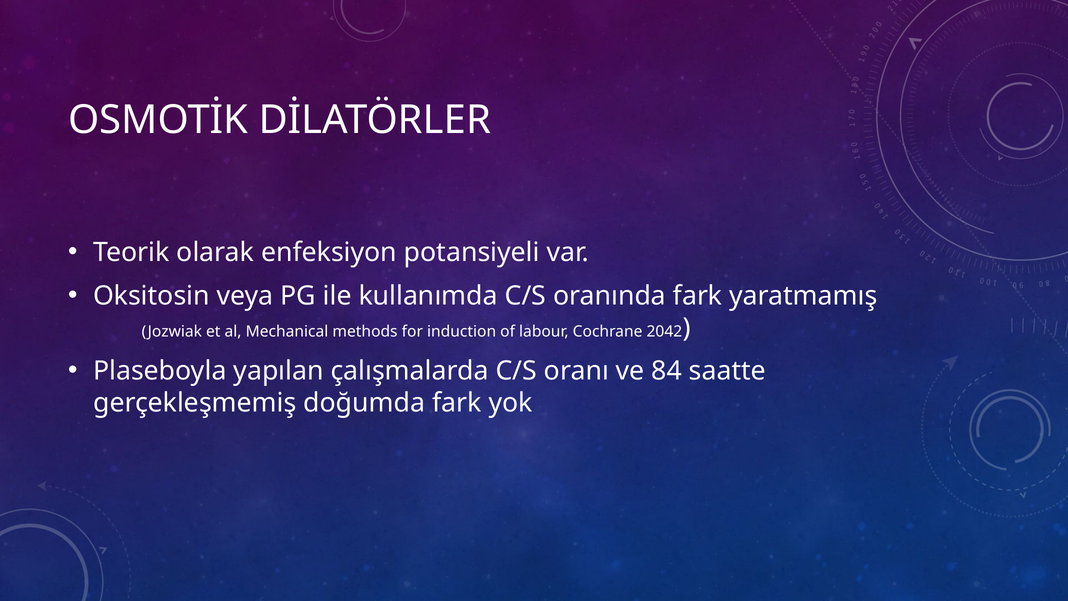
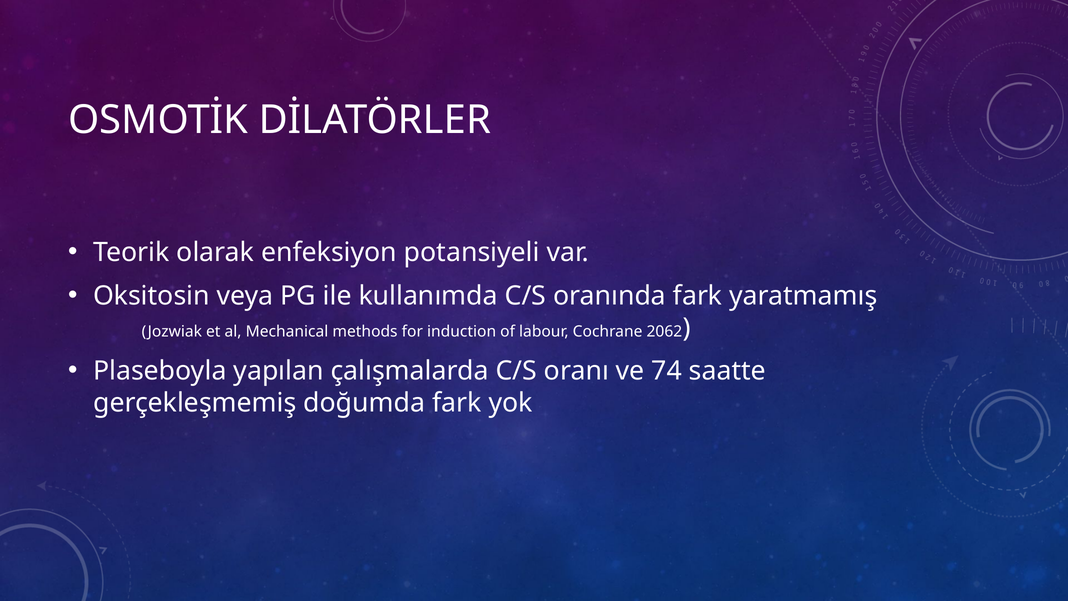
2042: 2042 -> 2062
84: 84 -> 74
